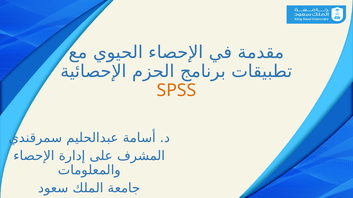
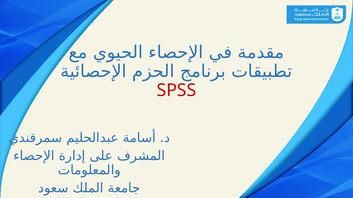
SPSS colour: orange -> red
